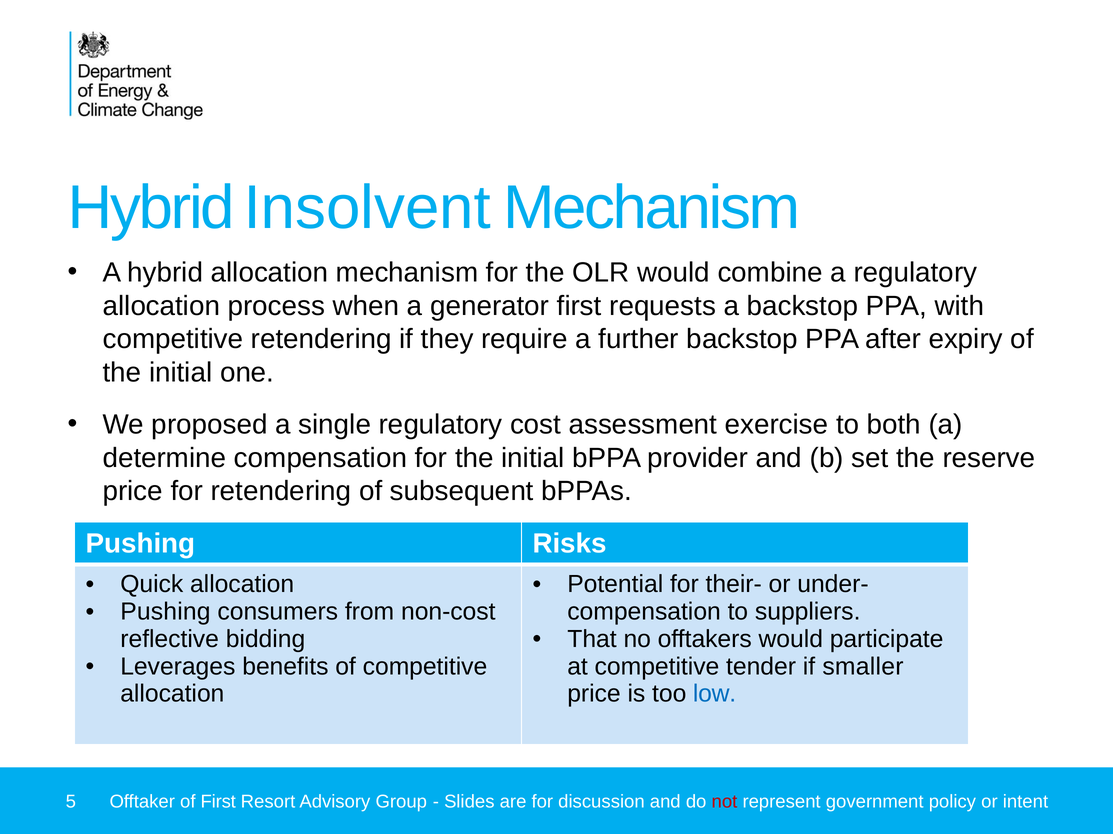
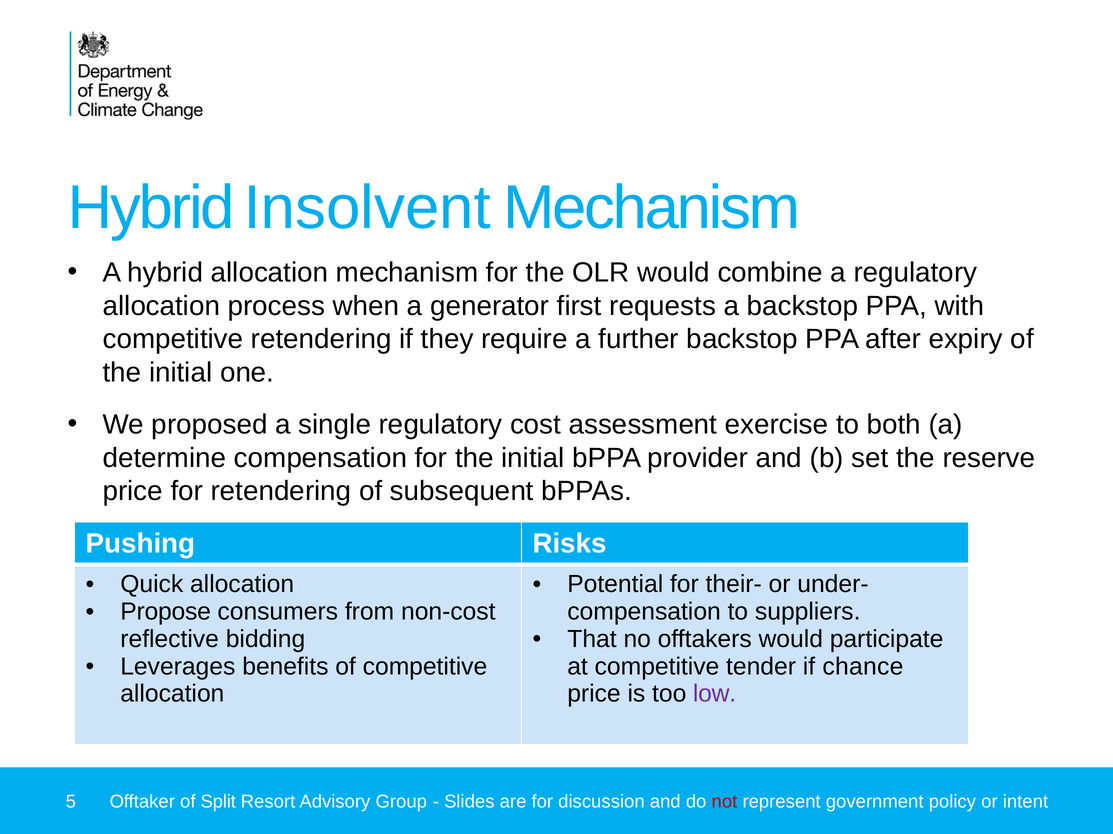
Pushing at (165, 612): Pushing -> Propose
smaller: smaller -> chance
low colour: blue -> purple
of First: First -> Split
